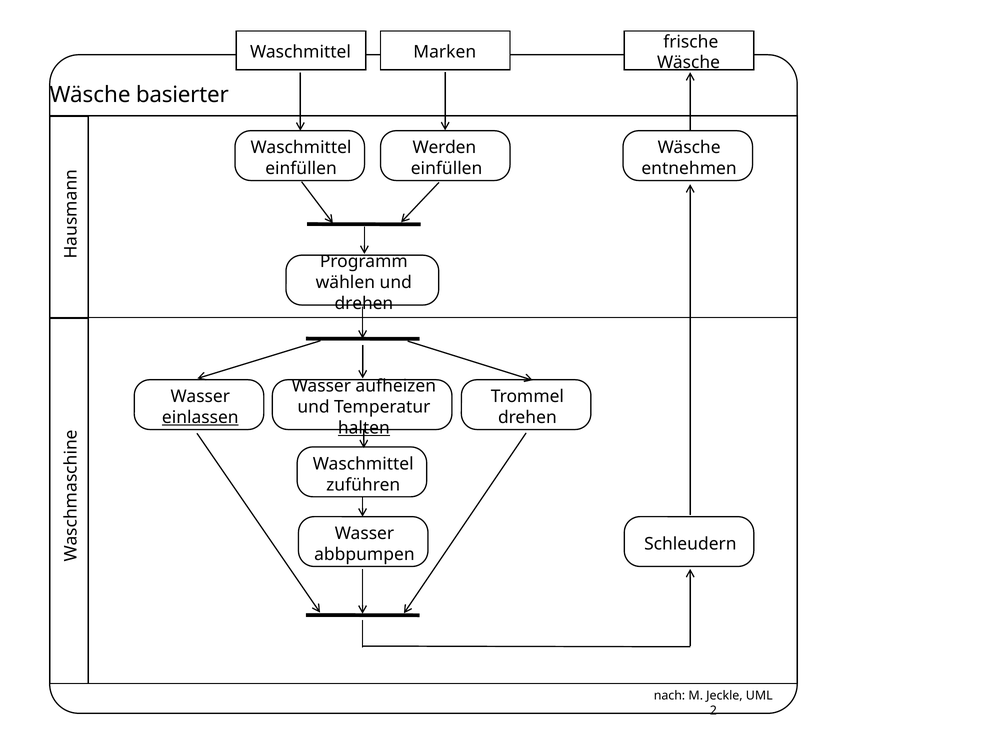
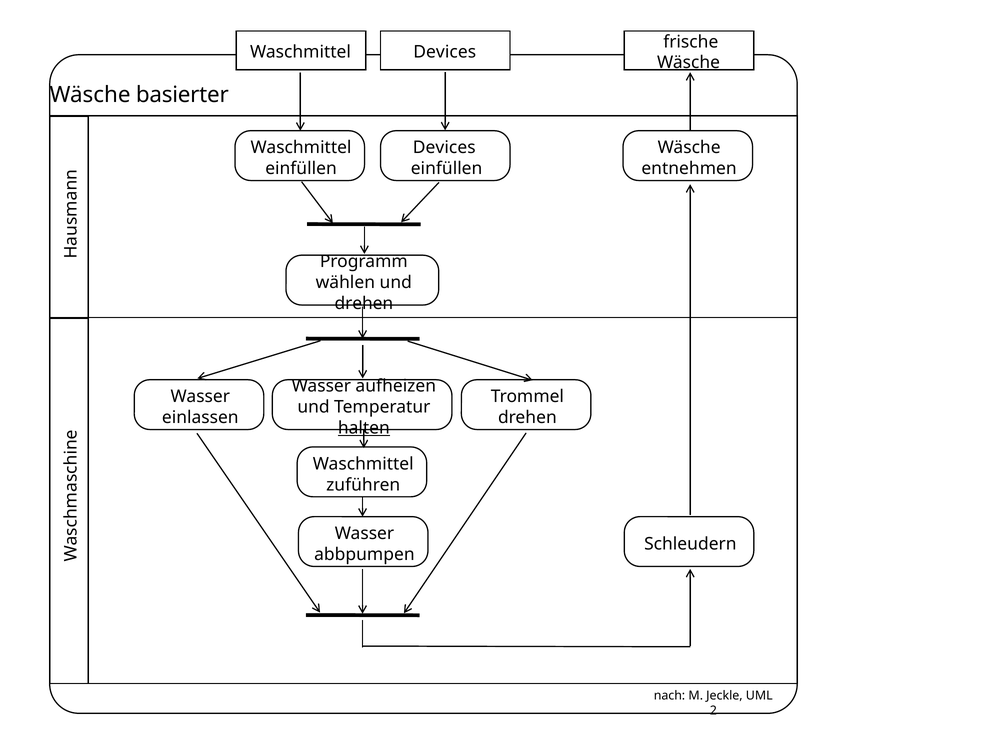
Waschmittel Marken: Marken -> Devices
Werden at (444, 147): Werden -> Devices
einlassen underline: present -> none
